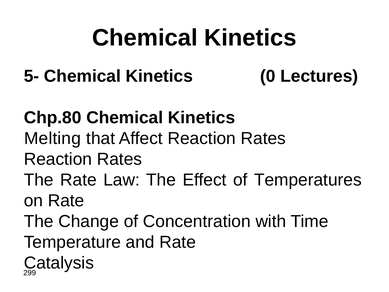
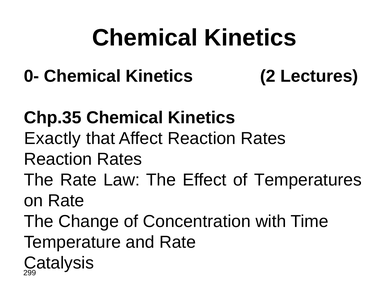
5-: 5- -> 0-
0: 0 -> 2
Chp.80: Chp.80 -> Chp.35
Melting: Melting -> Exactly
